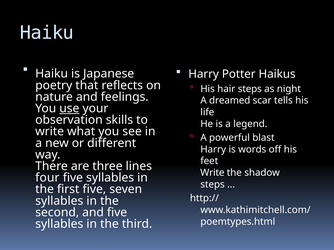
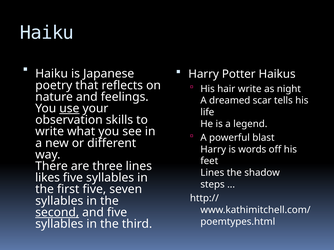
hair steps: steps -> write
Write at (212, 173): Write -> Lines
four: four -> likes
second underline: none -> present
